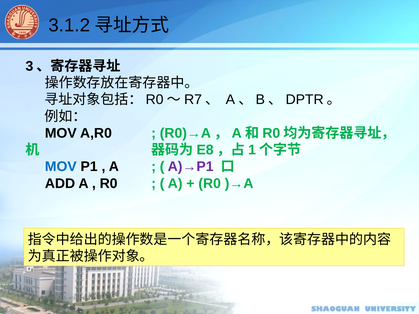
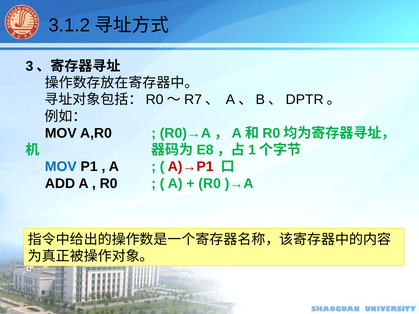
A)→P1 colour: purple -> red
